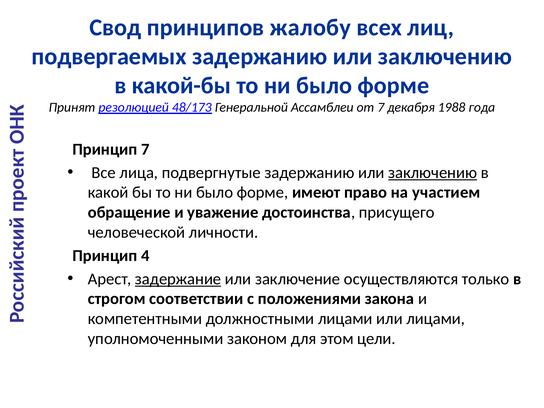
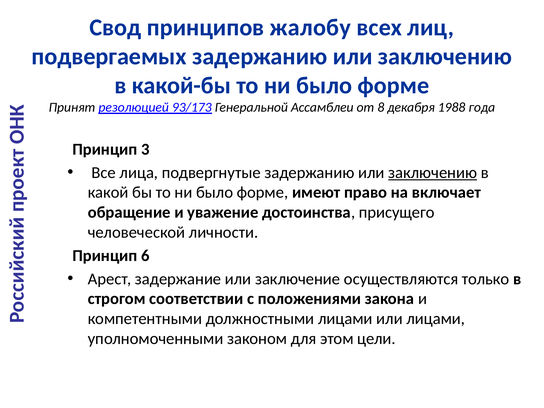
48/173: 48/173 -> 93/173
от 7: 7 -> 8
Принцип 7: 7 -> 3
участием: участием -> включает
4: 4 -> 6
задержание underline: present -> none
